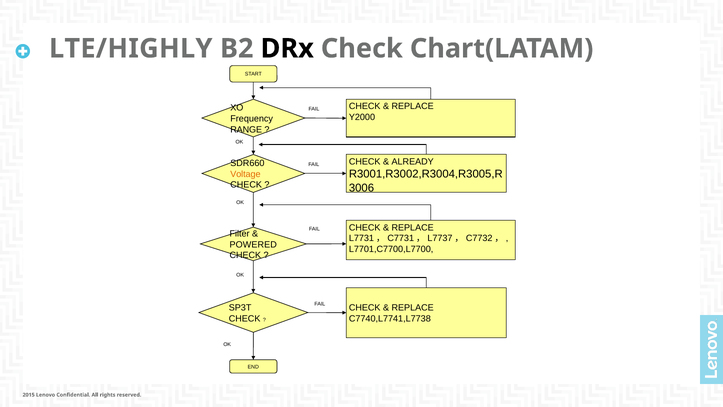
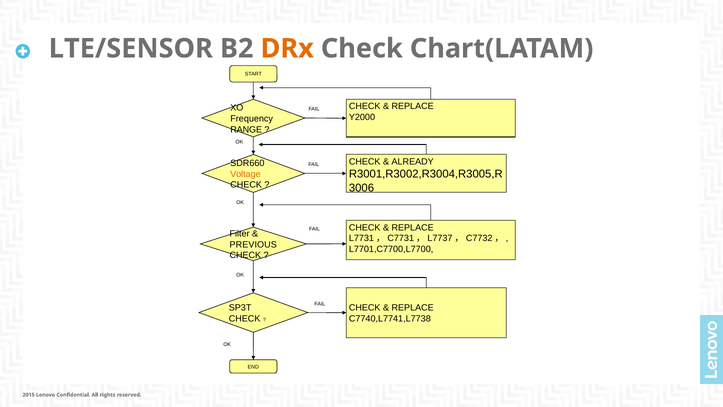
LTE/HIGHLY: LTE/HIGHLY -> LTE/SENSOR
DRx colour: black -> orange
POWERED: POWERED -> PREVIOUS
